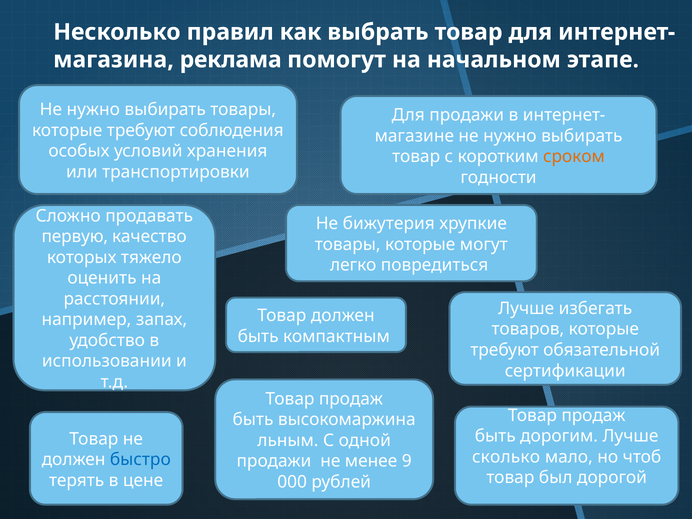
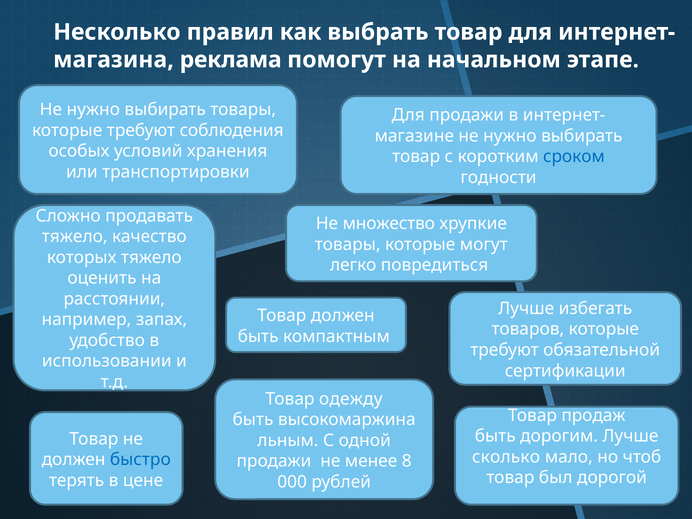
сроком colour: orange -> blue
бижутерия: бижутерия -> множество
первую at (75, 237): первую -> тяжело
продаж at (351, 399): продаж -> одежду
9: 9 -> 8
